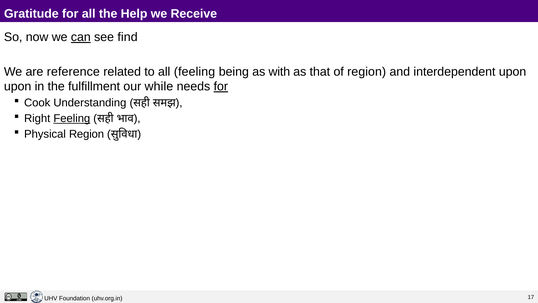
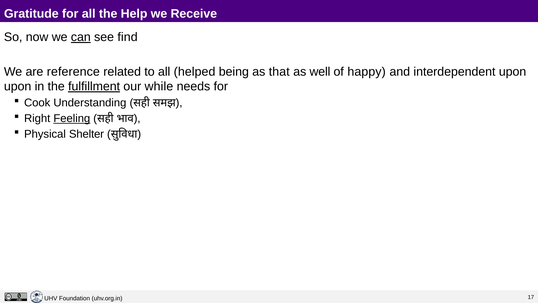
all feeling: feeling -> helped
with: with -> that
that: that -> well
of region: region -> happy
fulfillment underline: none -> present
for at (221, 86) underline: present -> none
Physical Region: Region -> Shelter
